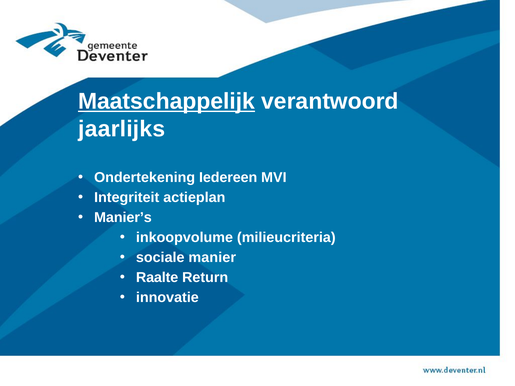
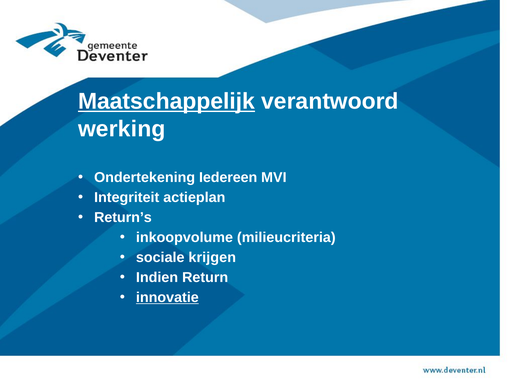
jaarlijks: jaarlijks -> werking
Manier’s: Manier’s -> Return’s
manier: manier -> krijgen
Raalte: Raalte -> Indien
innovatie underline: none -> present
